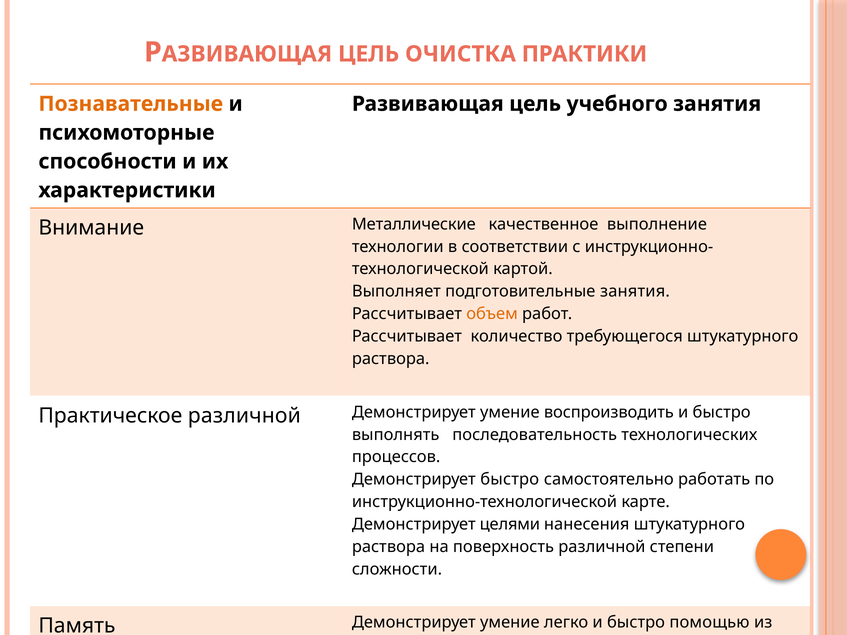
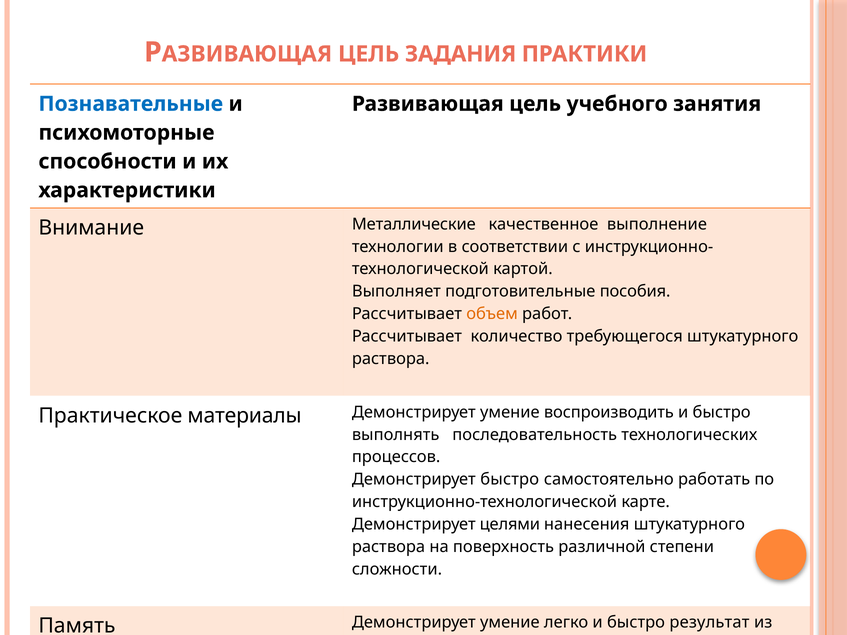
ОЧИСТКА: ОЧИСТКА -> ЗАДАНИЯ
Познавательные colour: orange -> blue
подготовительные занятия: занятия -> пособия
Практическое различной: различной -> материалы
помощью: помощью -> результат
